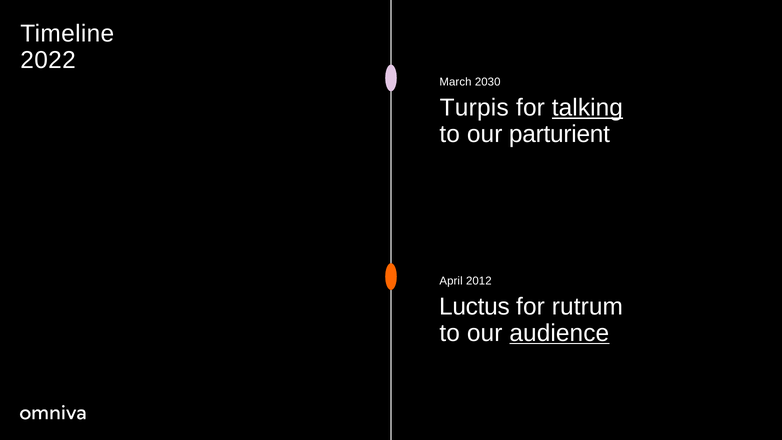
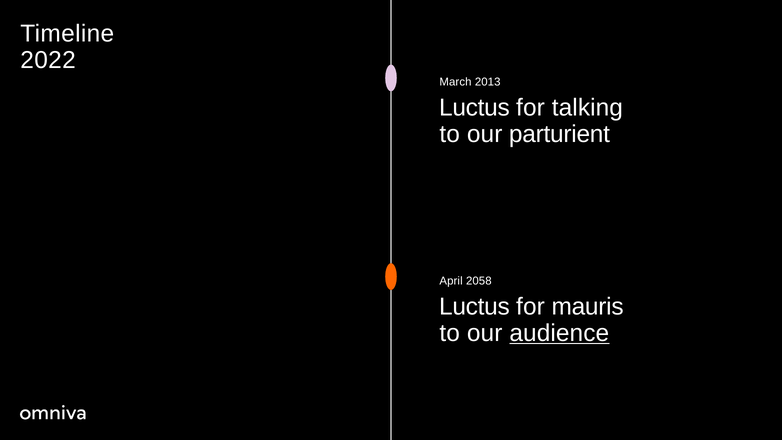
2030: 2030 -> 2013
Turpis at (474, 108): Turpis -> Luctus
talking underline: present -> none
2012: 2012 -> 2058
rutrum: rutrum -> mauris
